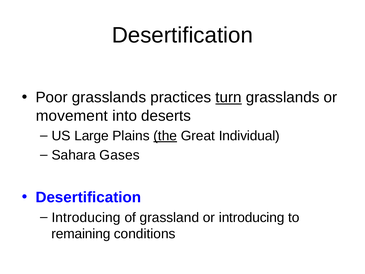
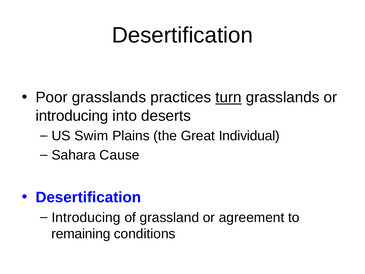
movement at (72, 116): movement -> introducing
Large: Large -> Swim
the underline: present -> none
Gases: Gases -> Cause
or introducing: introducing -> agreement
